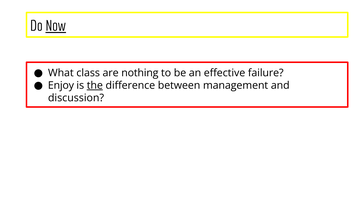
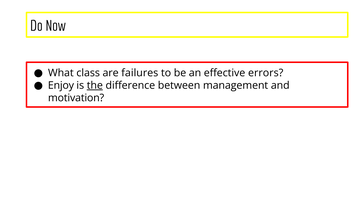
Now underline: present -> none
nothing: nothing -> failures
failure: failure -> errors
discussion: discussion -> motivation
